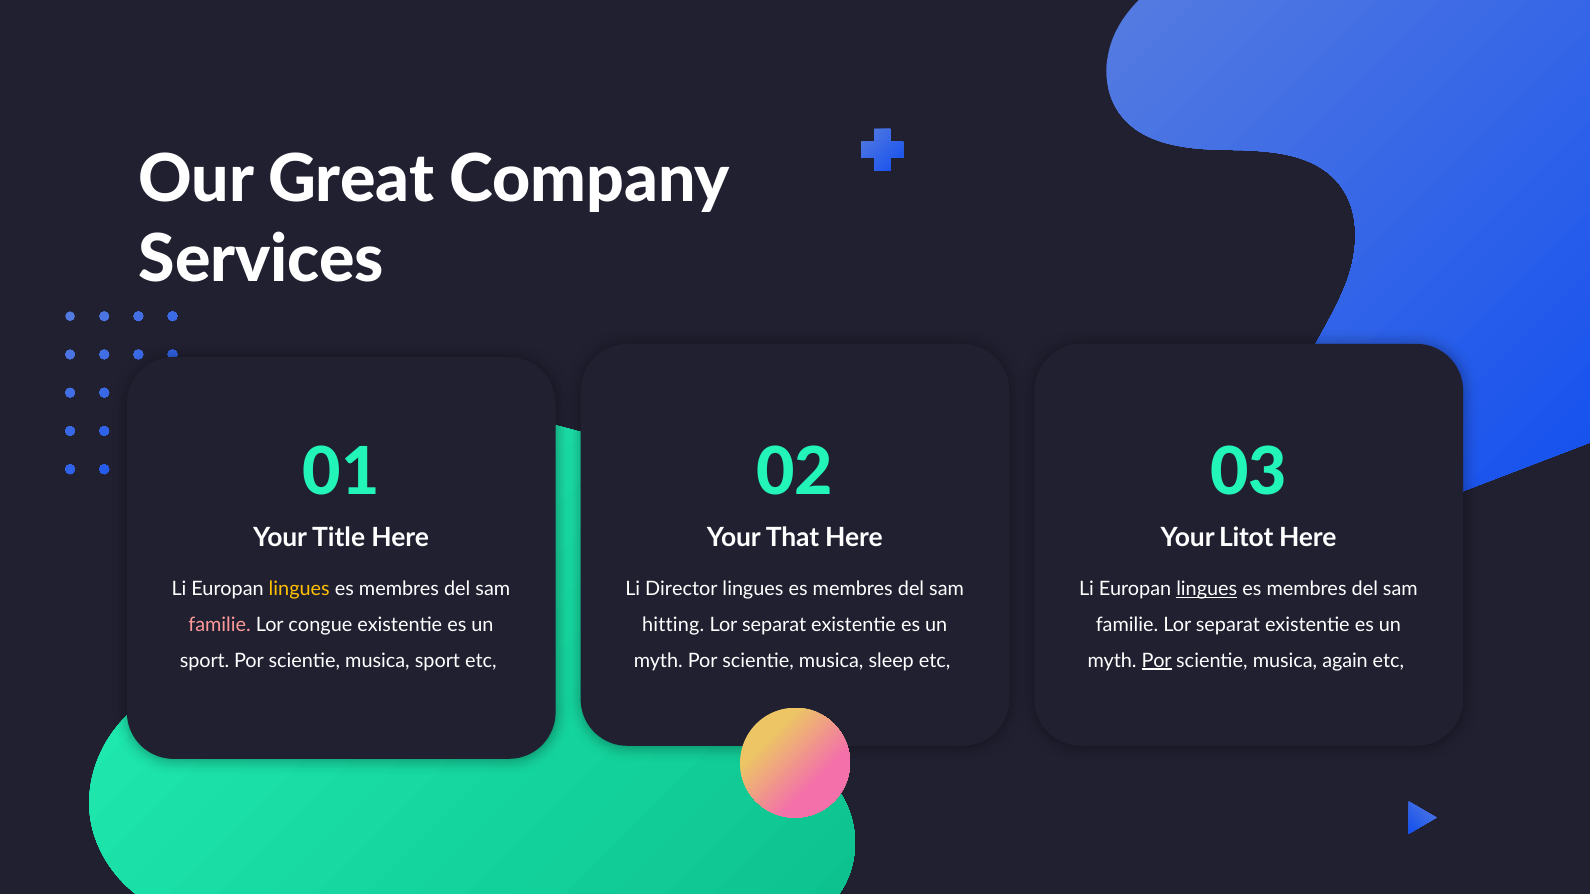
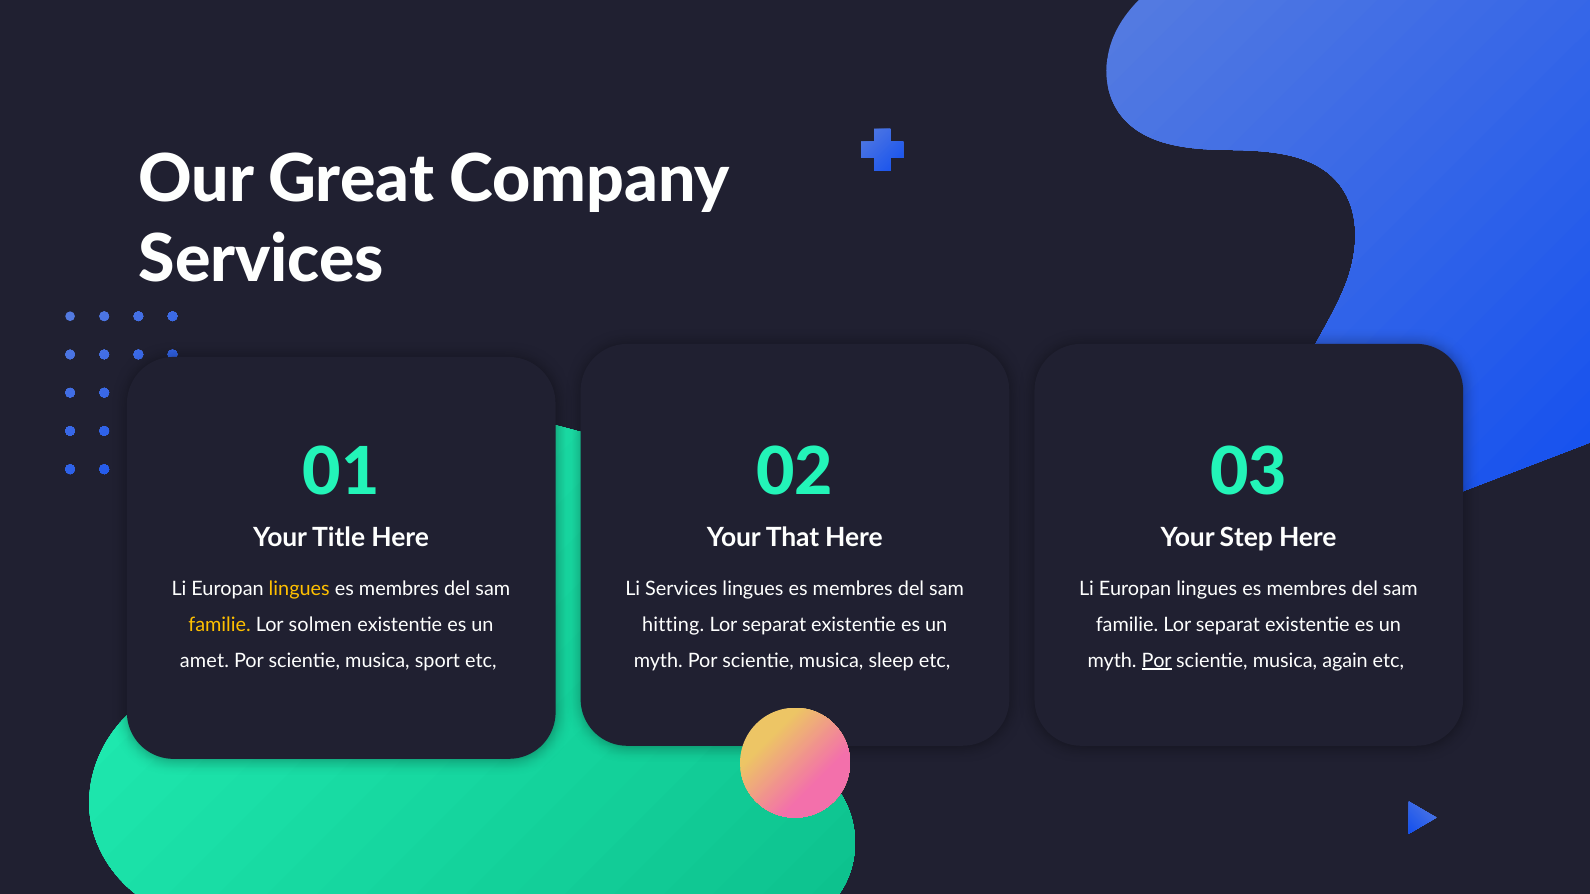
Litot: Litot -> Step
Li Director: Director -> Services
lingues at (1207, 589) underline: present -> none
familie at (220, 625) colour: pink -> yellow
congue: congue -> solmen
sport at (205, 661): sport -> amet
